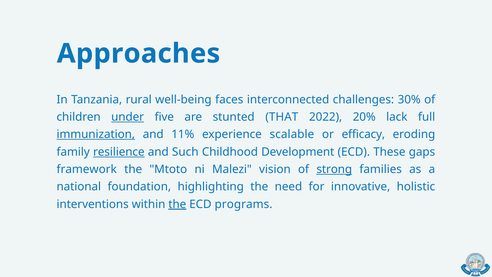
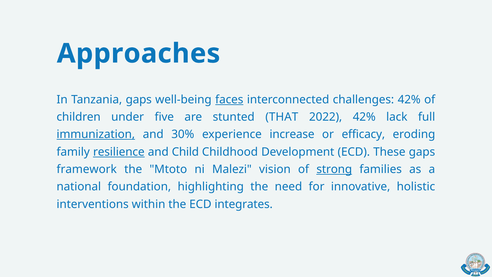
Tanzania rural: rural -> gaps
faces underline: none -> present
challenges 30%: 30% -> 42%
under underline: present -> none
2022 20%: 20% -> 42%
11%: 11% -> 30%
scalable: scalable -> increase
Such: Such -> Child
the at (177, 204) underline: present -> none
programs: programs -> integrates
